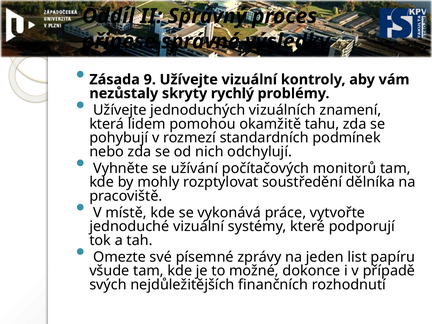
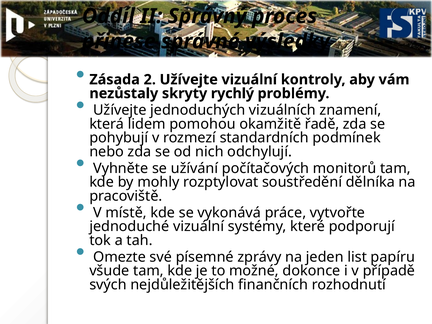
9: 9 -> 2
tahu: tahu -> řadě
